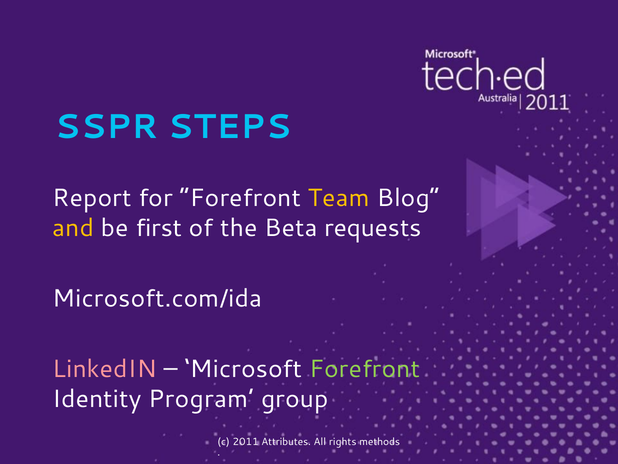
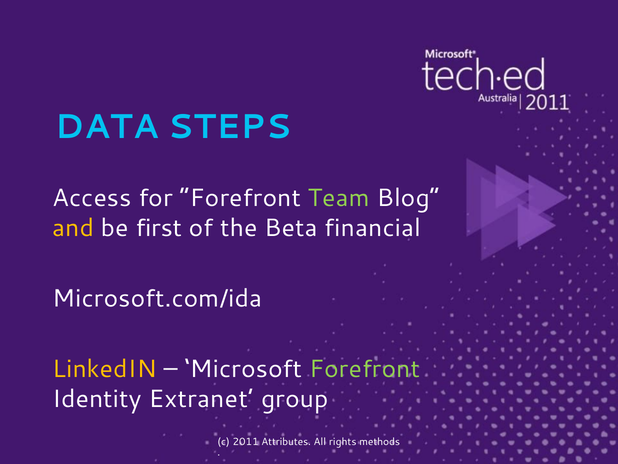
SSPR: SSPR -> DATA
Report: Report -> Access
Team colour: yellow -> light green
requests: requests -> financial
LinkedIN colour: pink -> yellow
Program: Program -> Extranet
